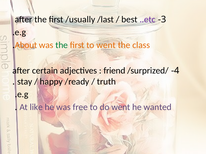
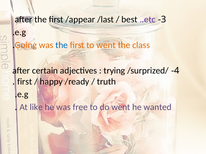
/usually: /usually -> /appear
About: About -> Going
the at (62, 45) colour: green -> blue
friend: friend -> trying
stay at (25, 82): stay -> first
